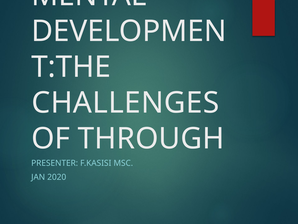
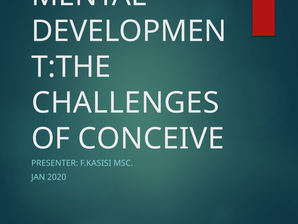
THROUGH: THROUGH -> CONCEIVE
